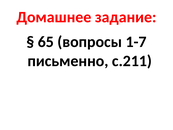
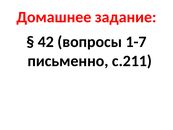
65: 65 -> 42
